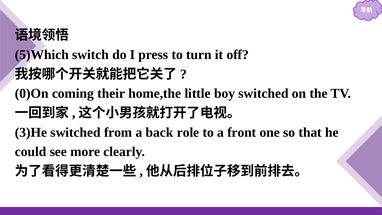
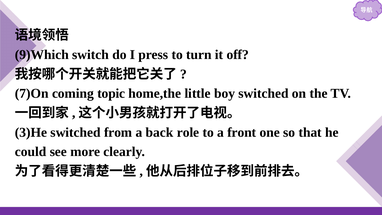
5)Which: 5)Which -> 9)Which
0)On: 0)On -> 7)On
their: their -> topic
